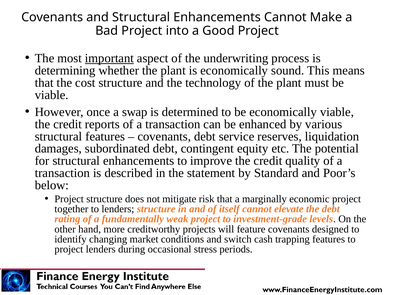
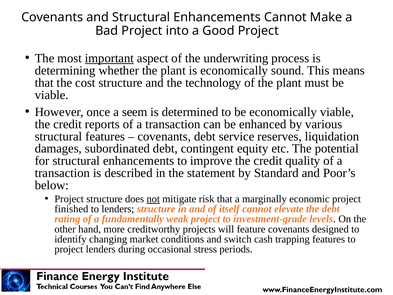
swap: swap -> seem
not underline: none -> present
together: together -> finished
